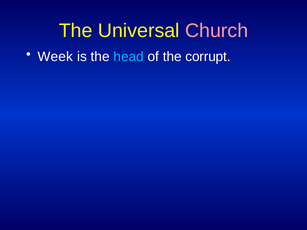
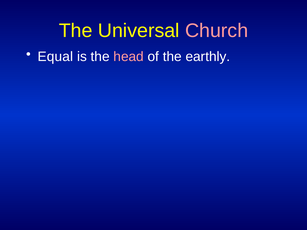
Week: Week -> Equal
head colour: light blue -> pink
corrupt: corrupt -> earthly
